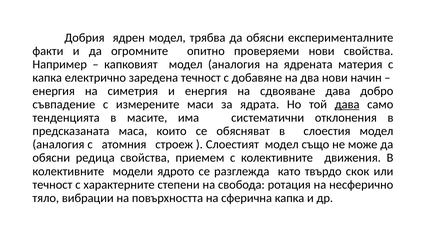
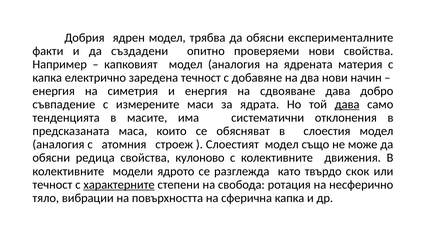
огромните: огромните -> създадени
приемем: приемем -> кулоново
характерните underline: none -> present
